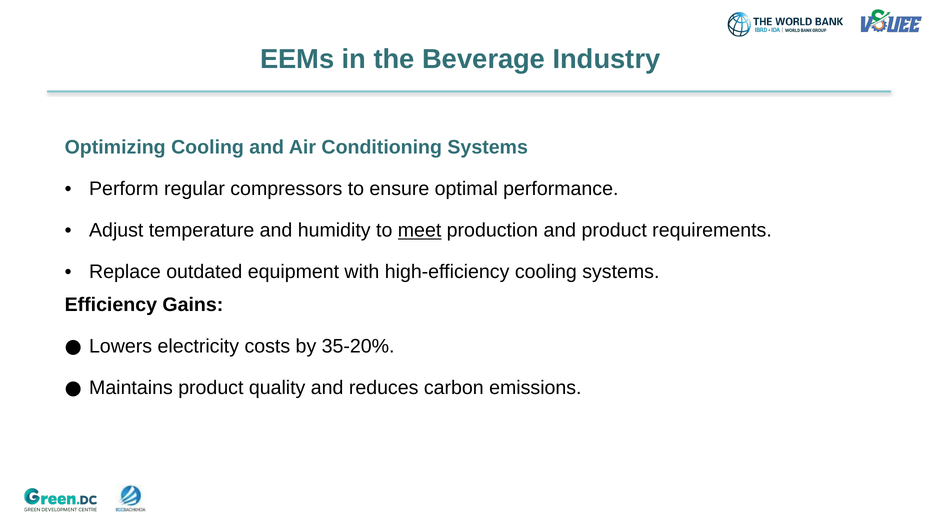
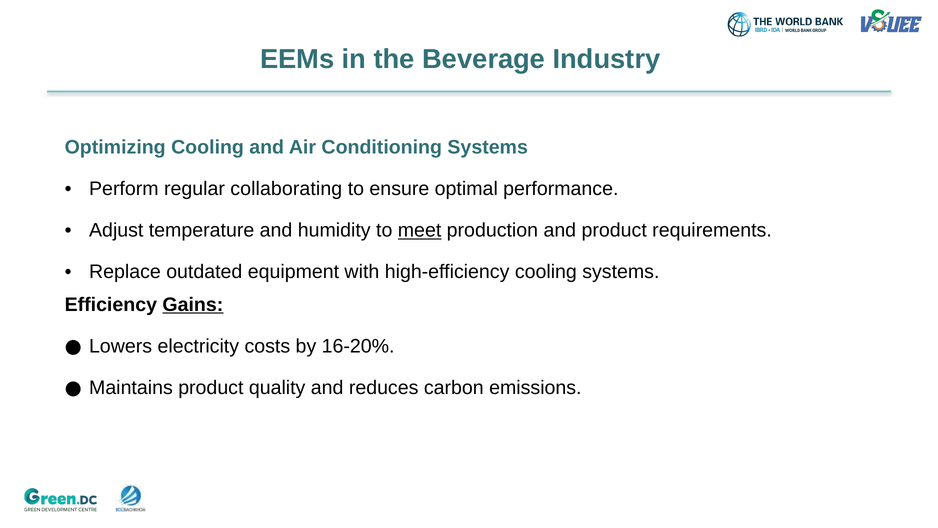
compressors: compressors -> collaborating
Gains underline: none -> present
35-20%: 35-20% -> 16-20%
